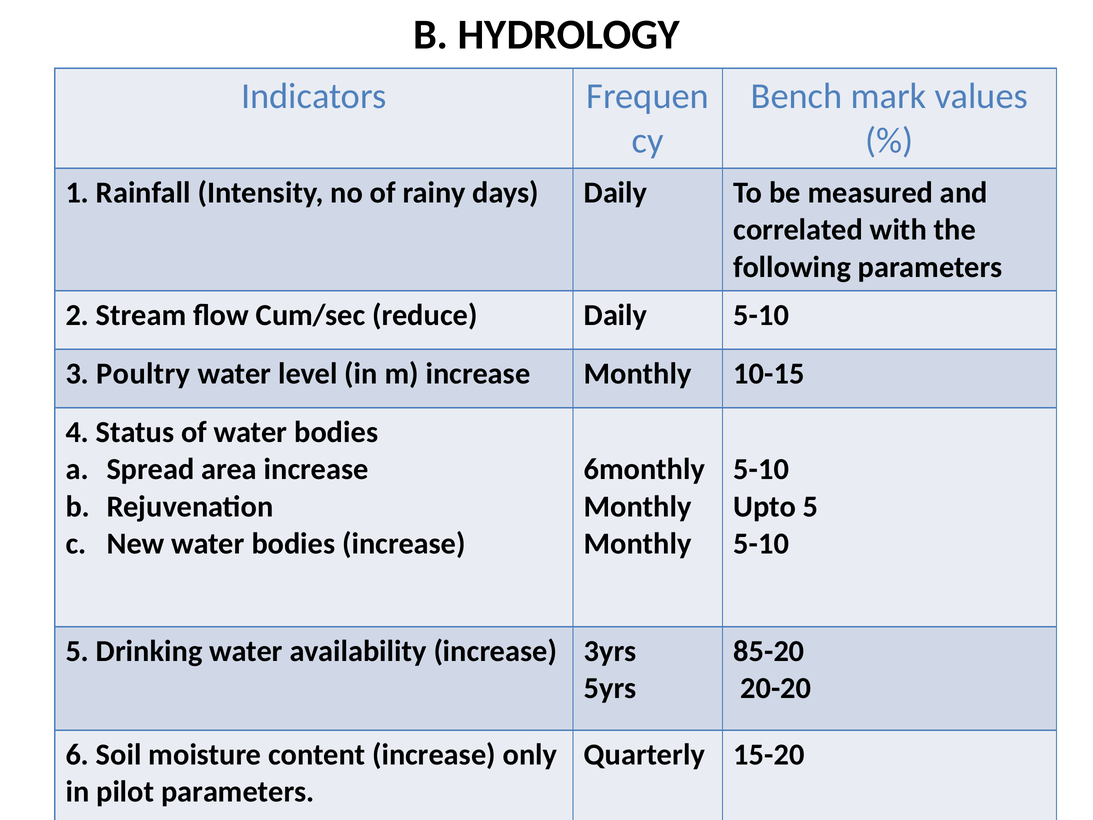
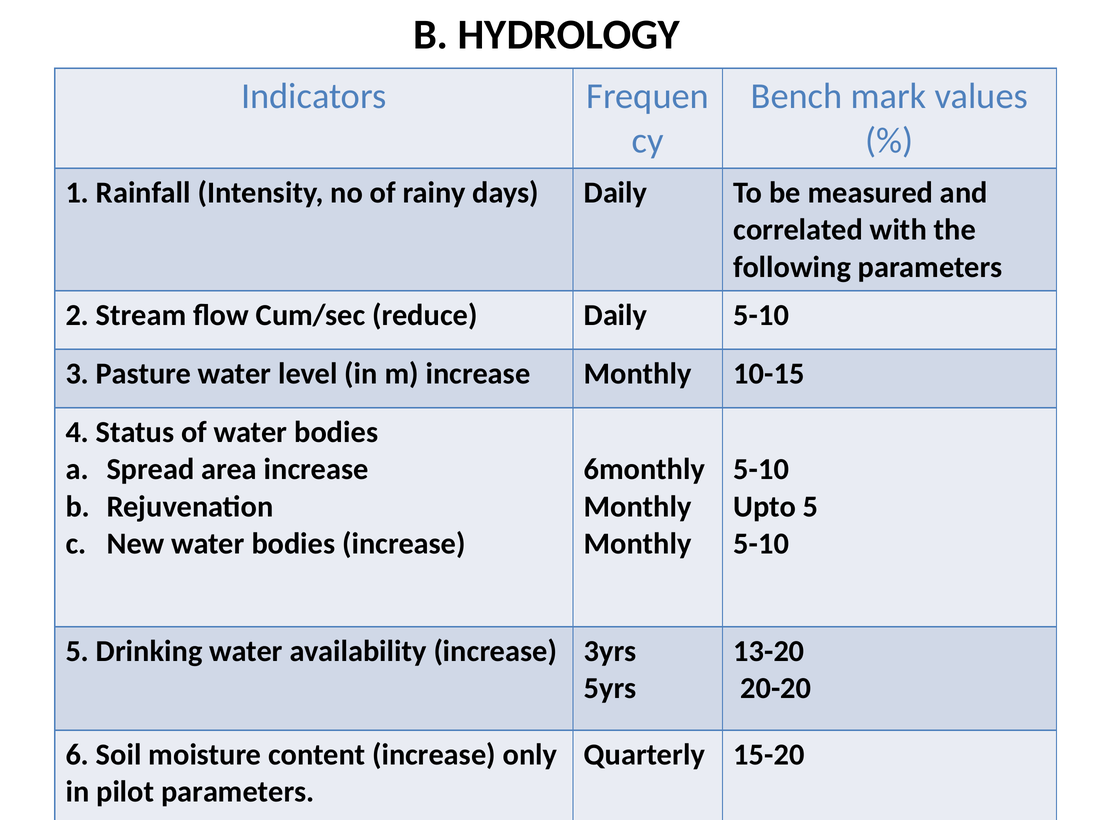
Poultry: Poultry -> Pasture
85-20: 85-20 -> 13-20
